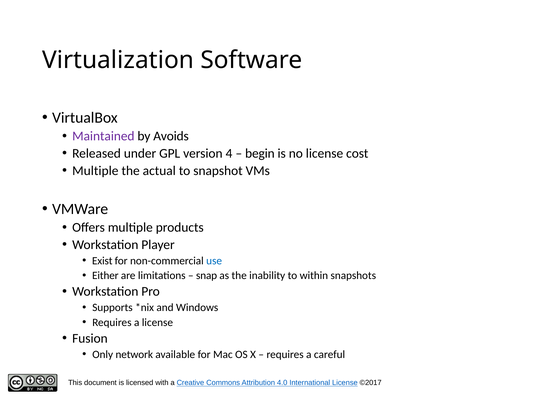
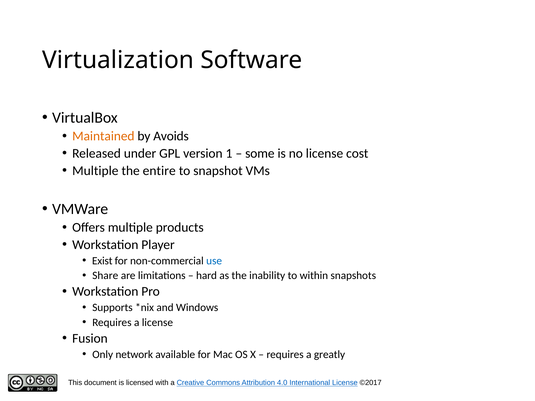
Maintained colour: purple -> orange
4: 4 -> 1
begin: begin -> some
actual: actual -> entire
Either: Either -> Share
snap: snap -> hard
careful: careful -> greatly
